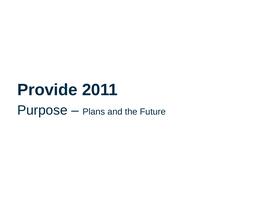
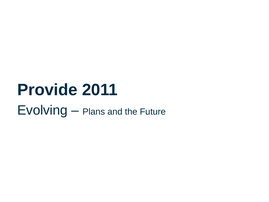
Purpose: Purpose -> Evolving
